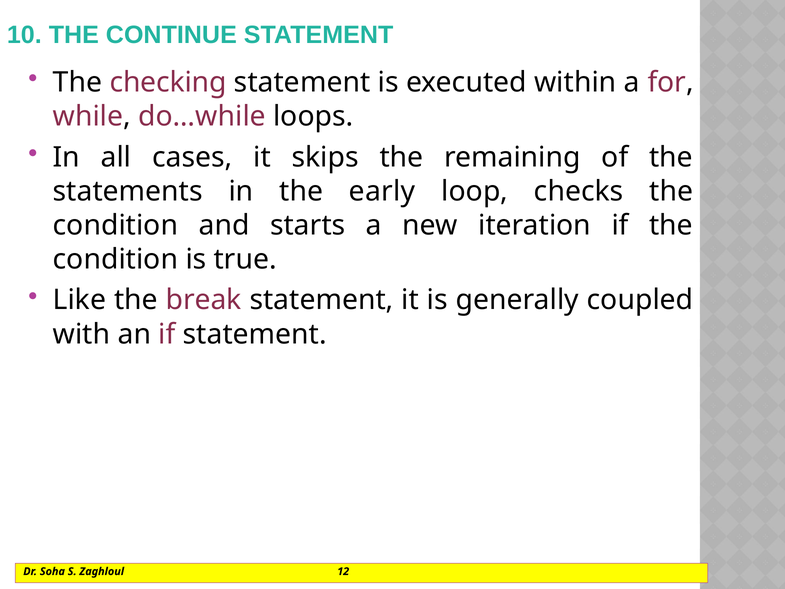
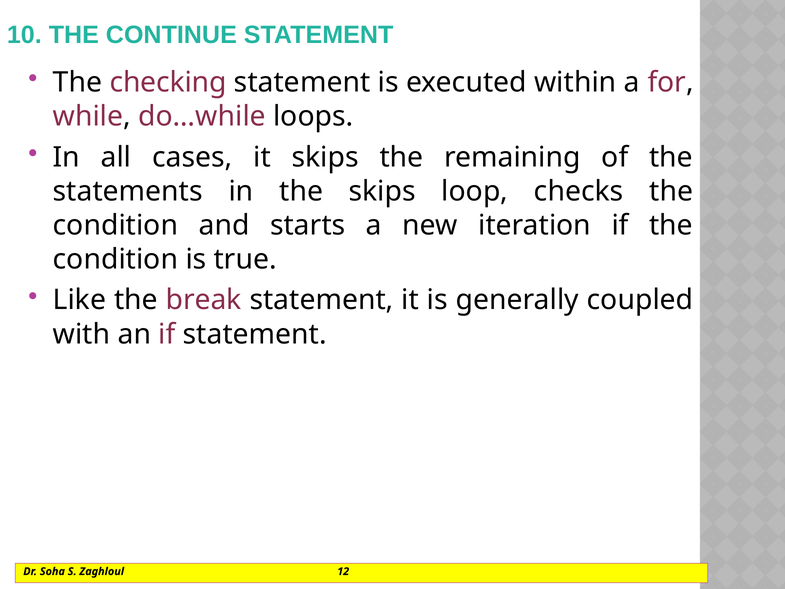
the early: early -> skips
